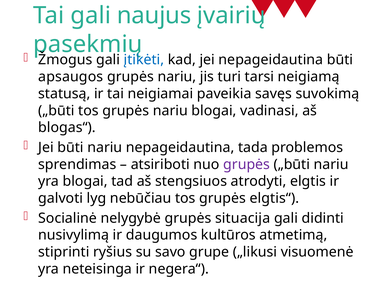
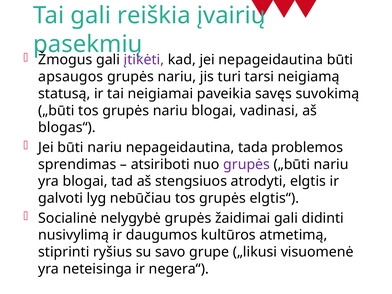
naujus: naujus -> reiškia
įtikėti colour: blue -> purple
situacija: situacija -> žaidimai
